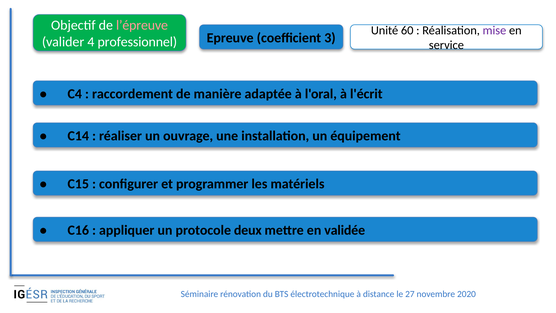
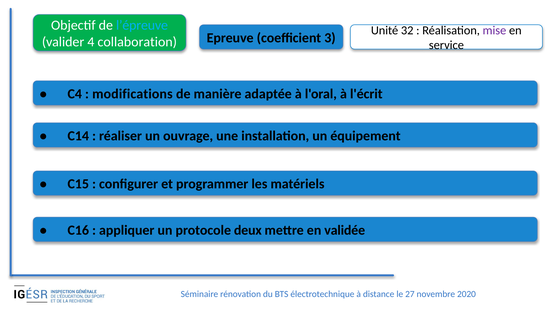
l’épreuve colour: pink -> light blue
60: 60 -> 32
professionnel: professionnel -> collaboration
raccordement: raccordement -> modifications
